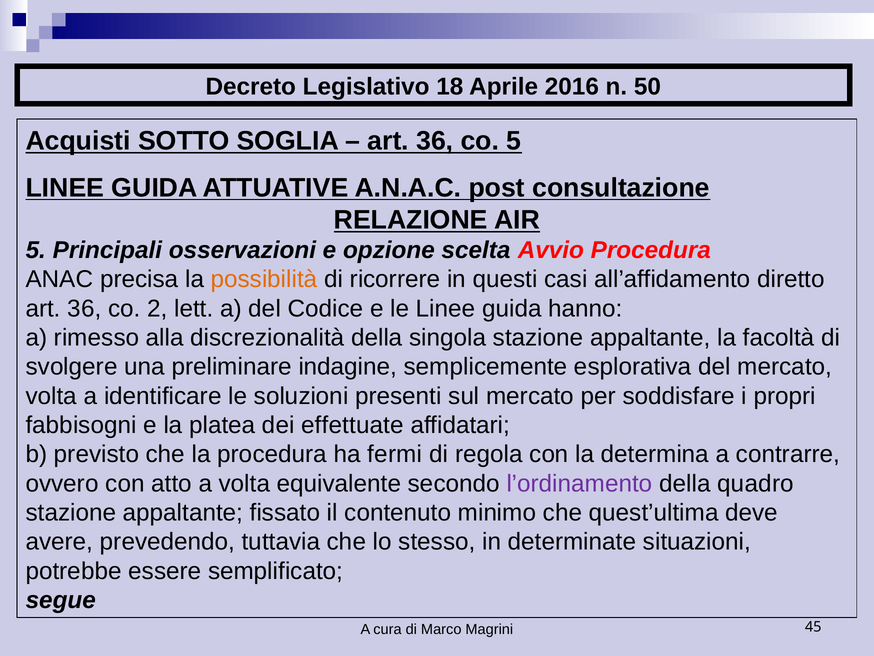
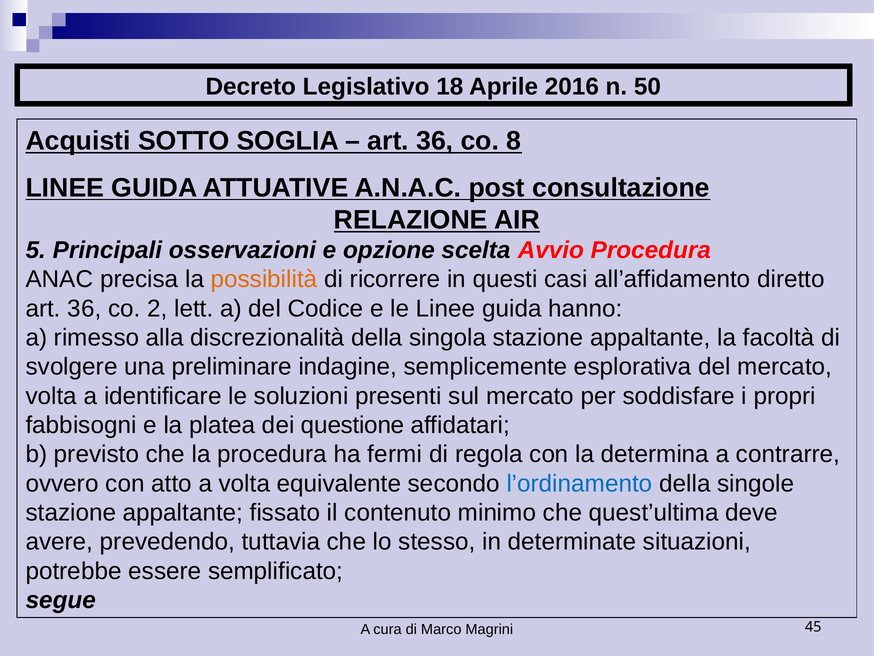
co 5: 5 -> 8
effettuate: effettuate -> questione
l’ordinamento colour: purple -> blue
quadro: quadro -> singole
